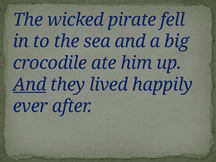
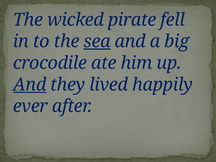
sea underline: none -> present
